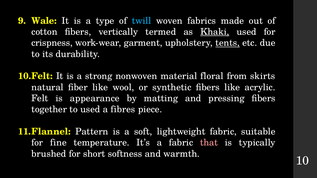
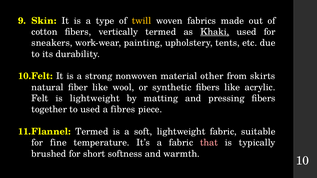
Wale: Wale -> Skin
twill colour: light blue -> yellow
crispness: crispness -> sneakers
garment: garment -> painting
tents underline: present -> none
floral: floral -> other
is appearance: appearance -> lightweight
Pattern at (92, 132): Pattern -> Termed
